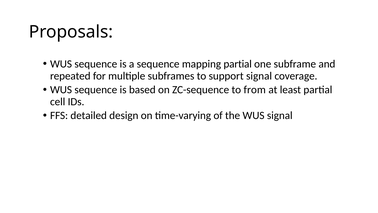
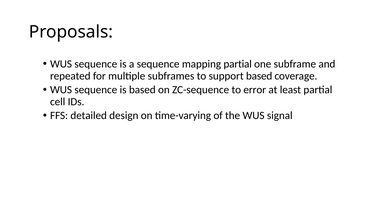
support signal: signal -> based
from: from -> error
